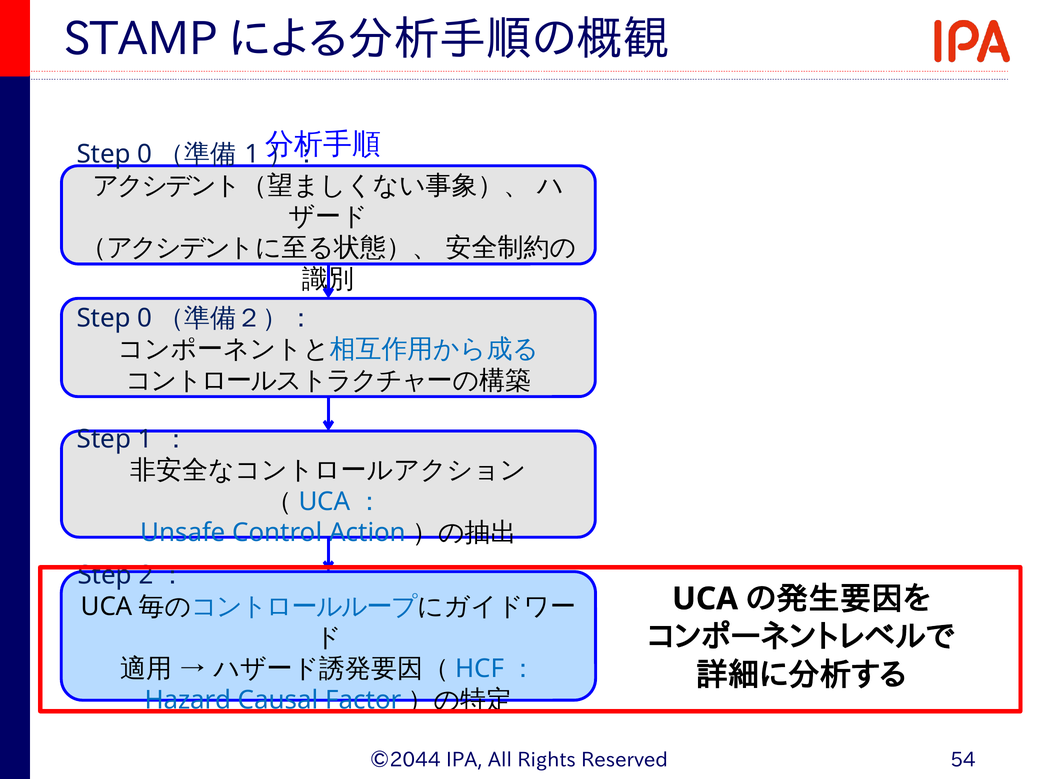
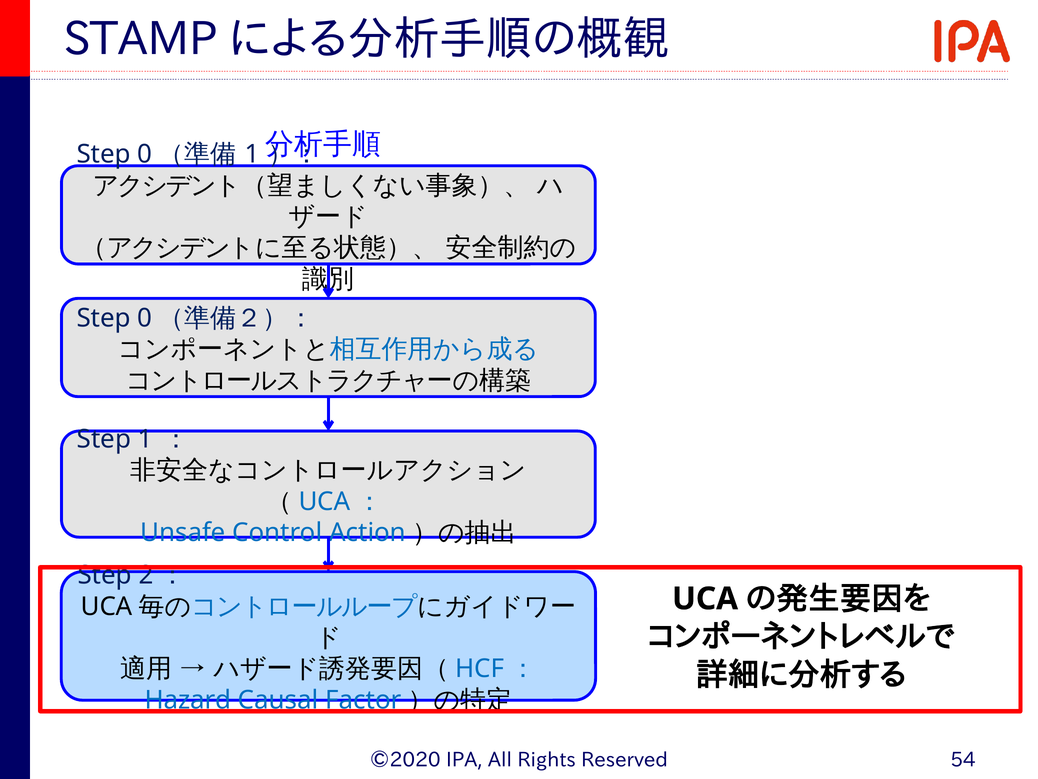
©2044: ©2044 -> ©2020
